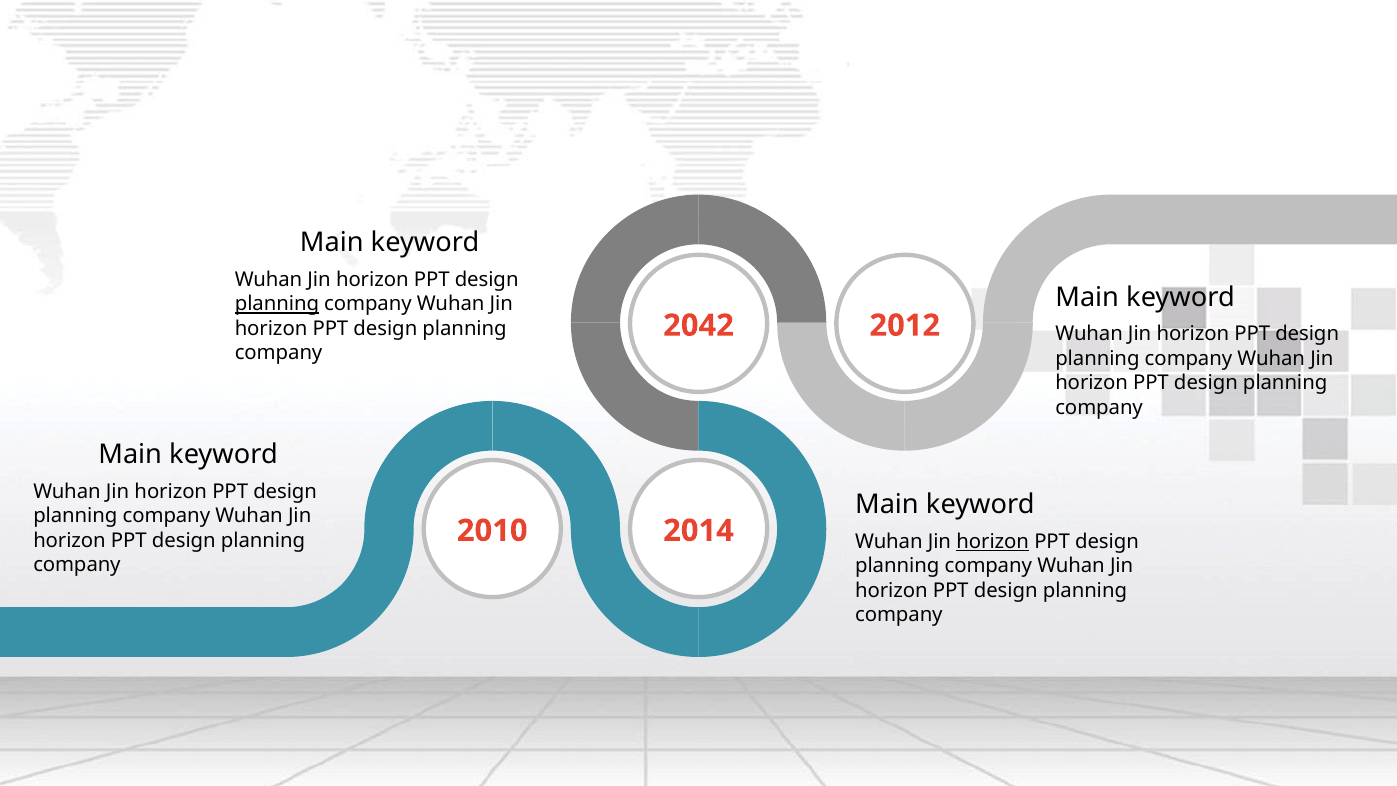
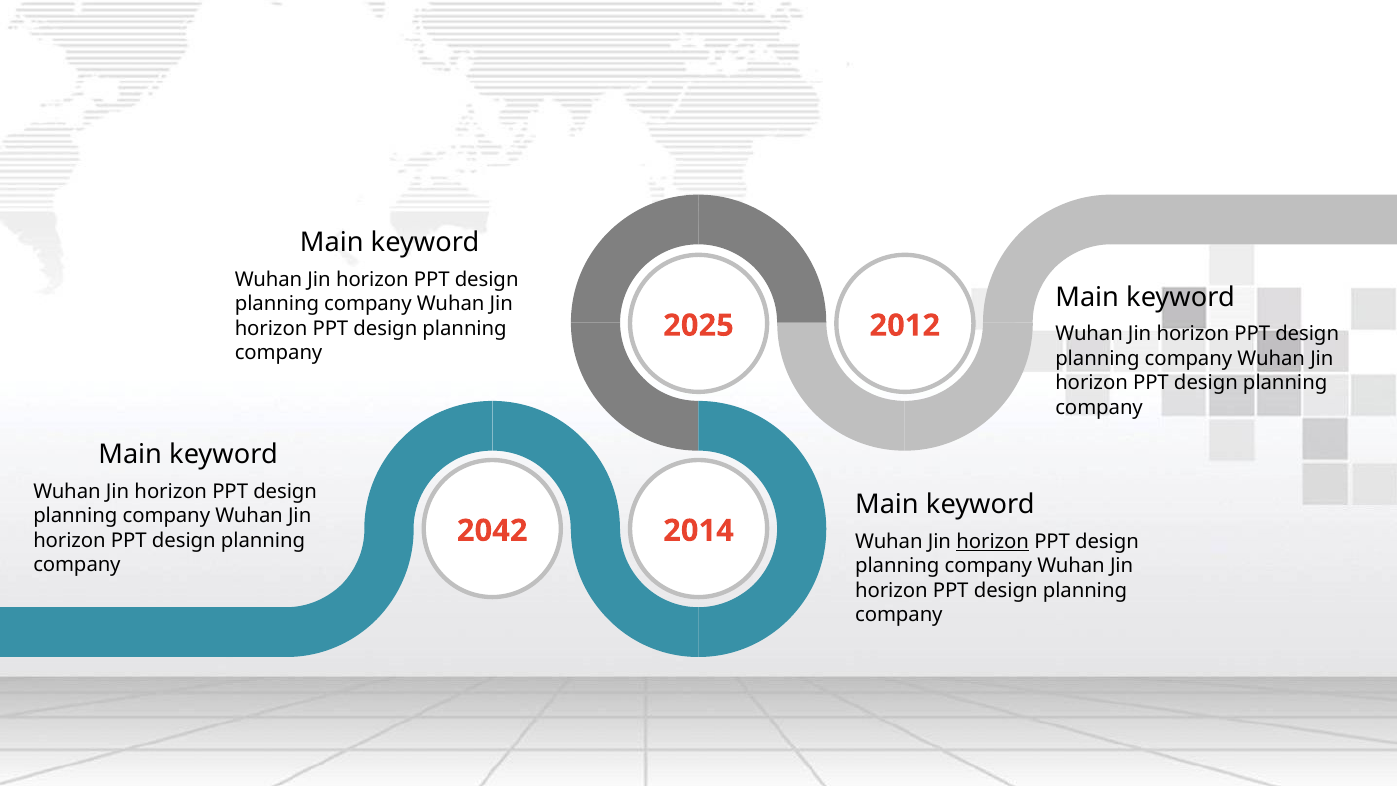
planning at (277, 304) underline: present -> none
2042: 2042 -> 2025
2010: 2010 -> 2042
